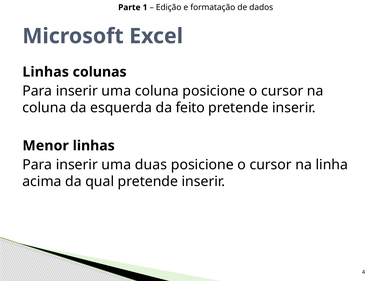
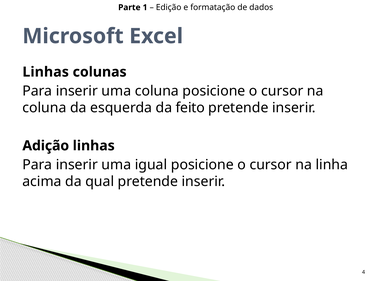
Menor: Menor -> Adição
duas: duas -> igual
